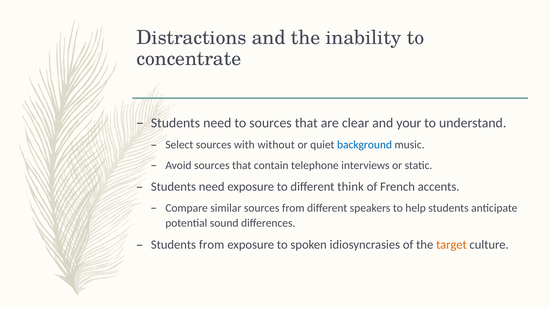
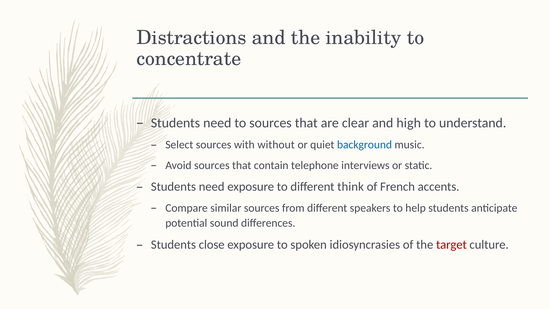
your: your -> high
Students from: from -> close
target colour: orange -> red
